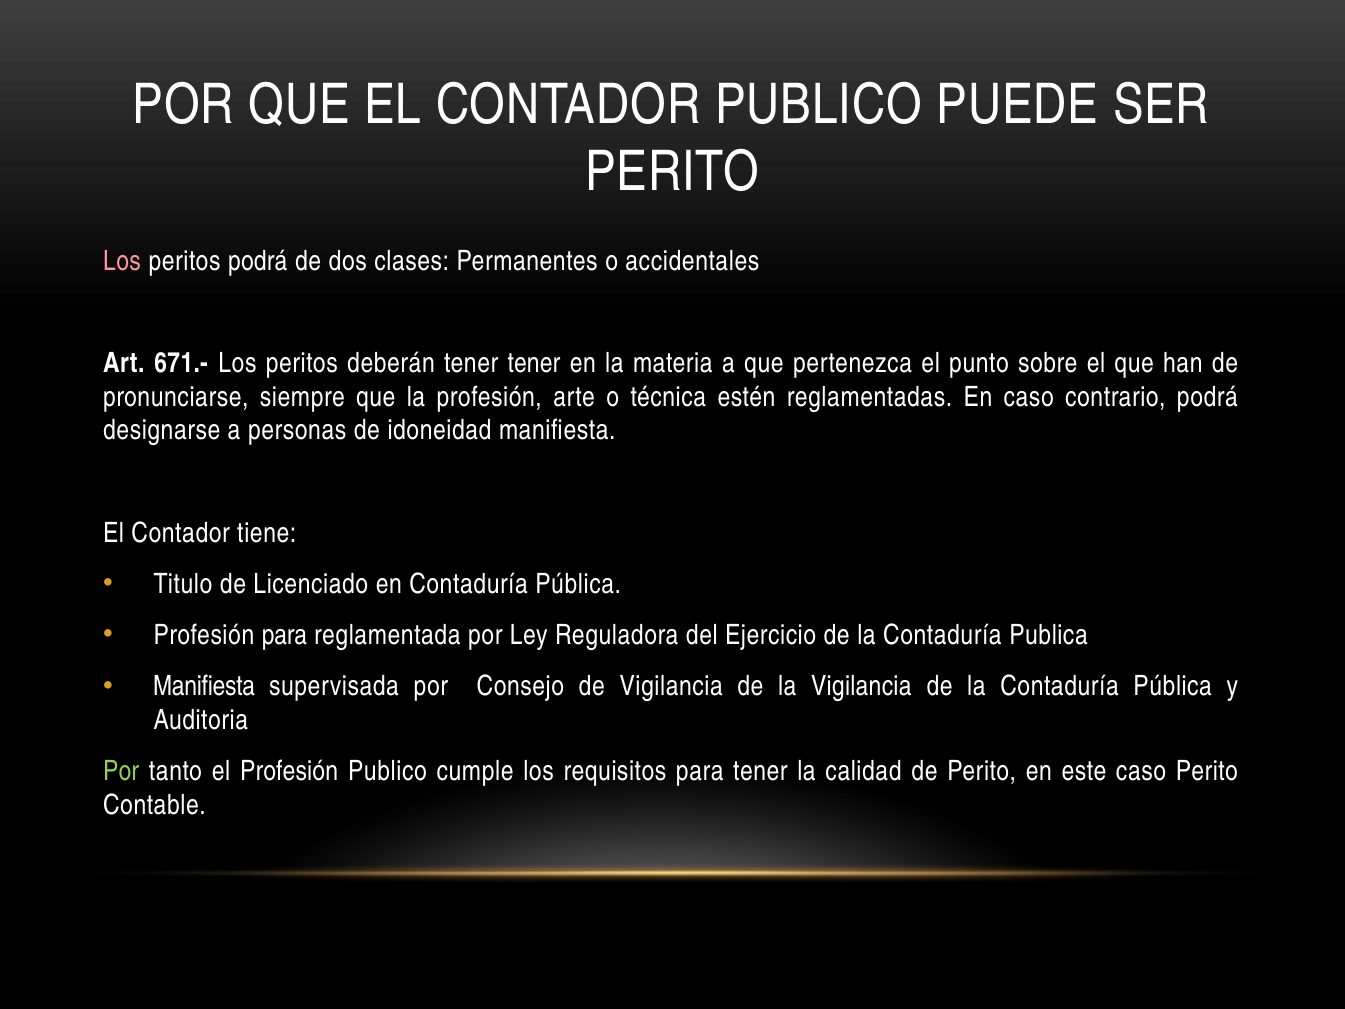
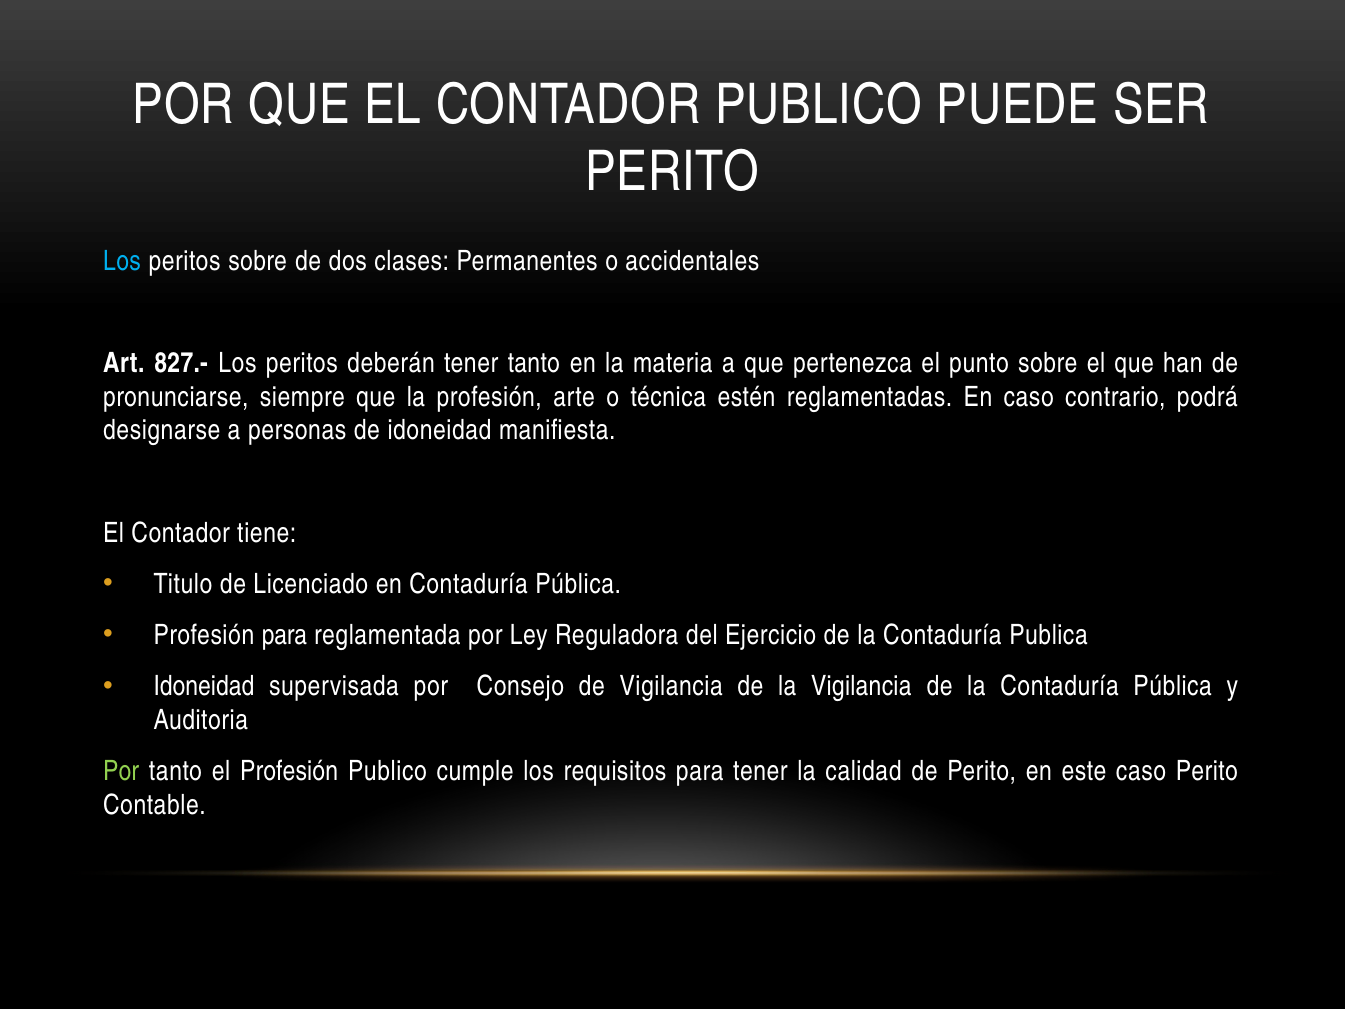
Los at (122, 261) colour: pink -> light blue
peritos podrá: podrá -> sobre
671.-: 671.- -> 827.-
tener tener: tener -> tanto
Manifiesta at (204, 687): Manifiesta -> Idoneidad
